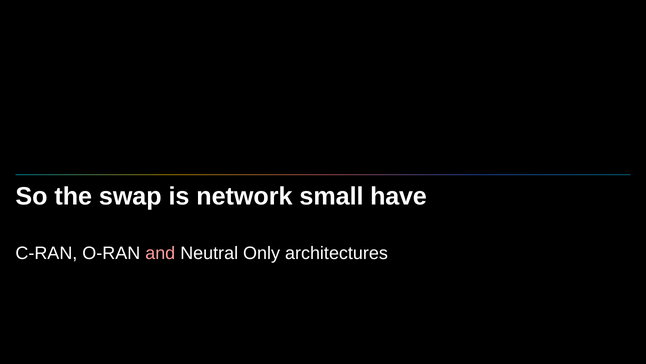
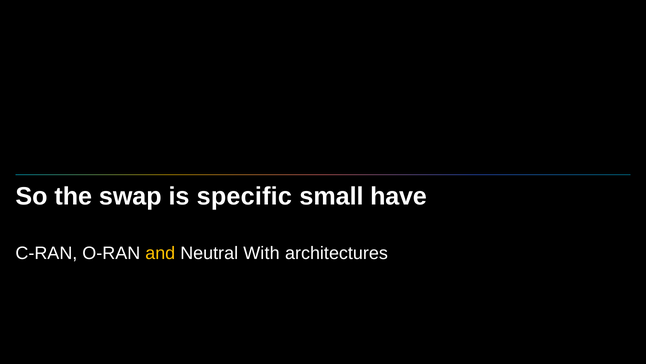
network: network -> specific
and colour: pink -> yellow
Only: Only -> With
